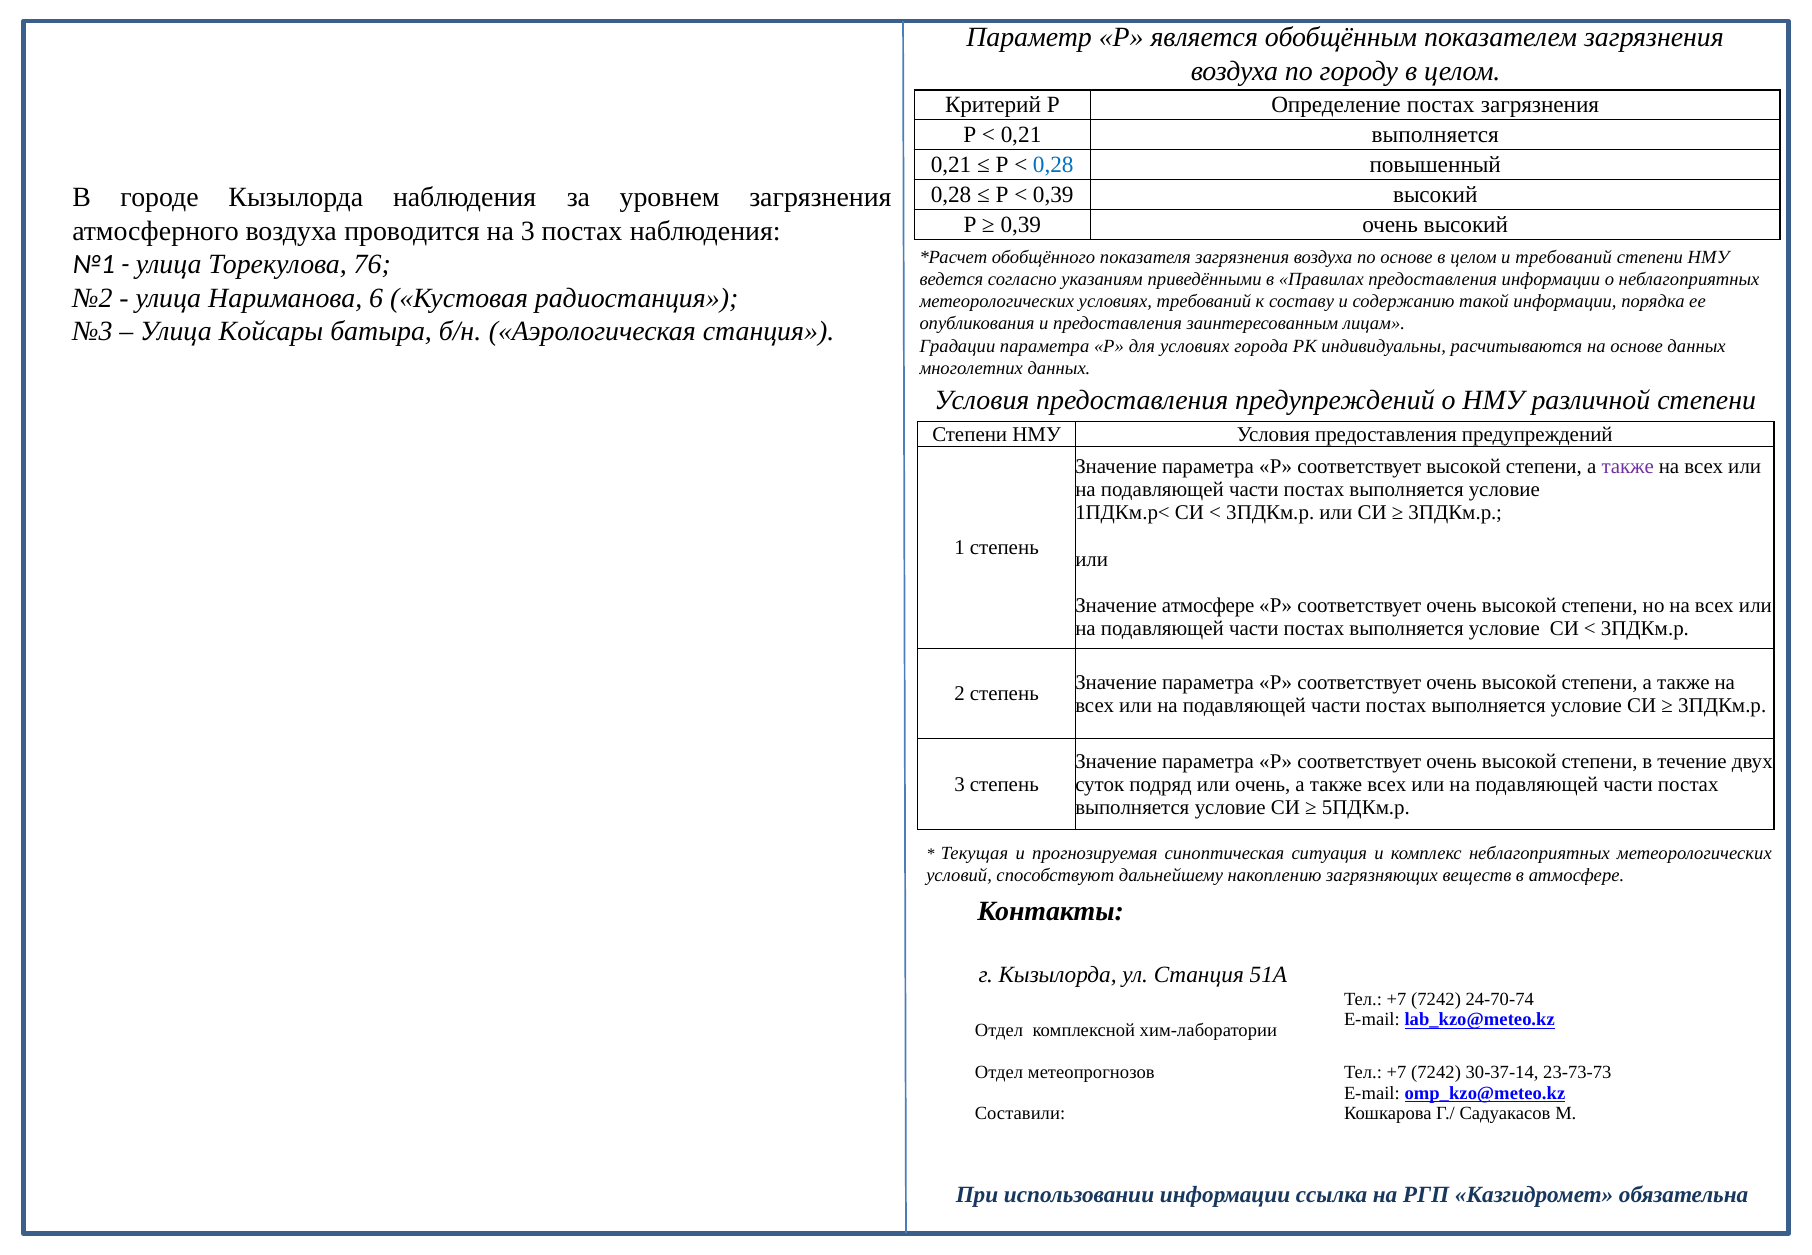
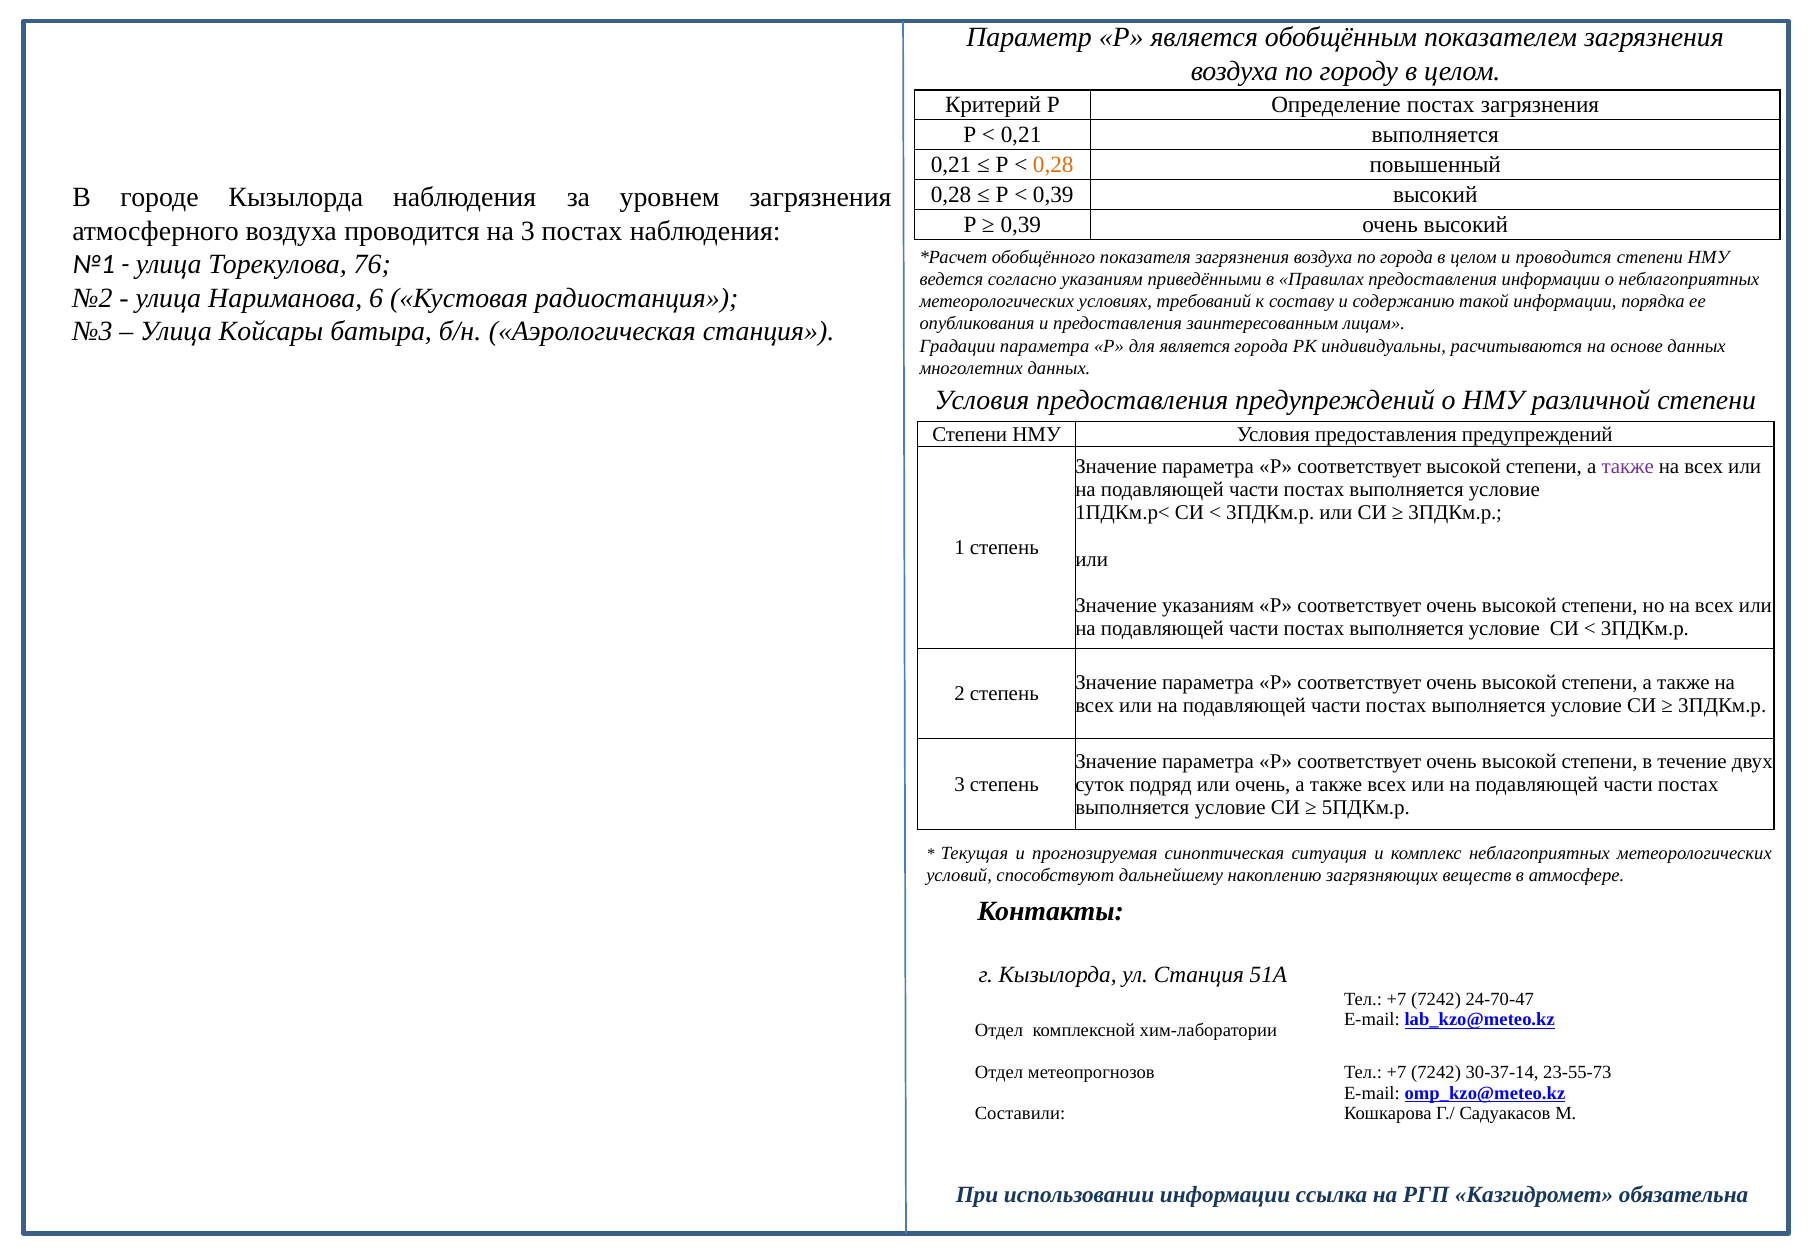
0,28 at (1053, 164) colour: blue -> orange
по основе: основе -> города
и требований: требований -> проводится
для условиях: условиях -> является
Значение атмосфере: атмосфере -> указаниям
24-70-74: 24-70-74 -> 24-70-47
23-73-73: 23-73-73 -> 23-55-73
